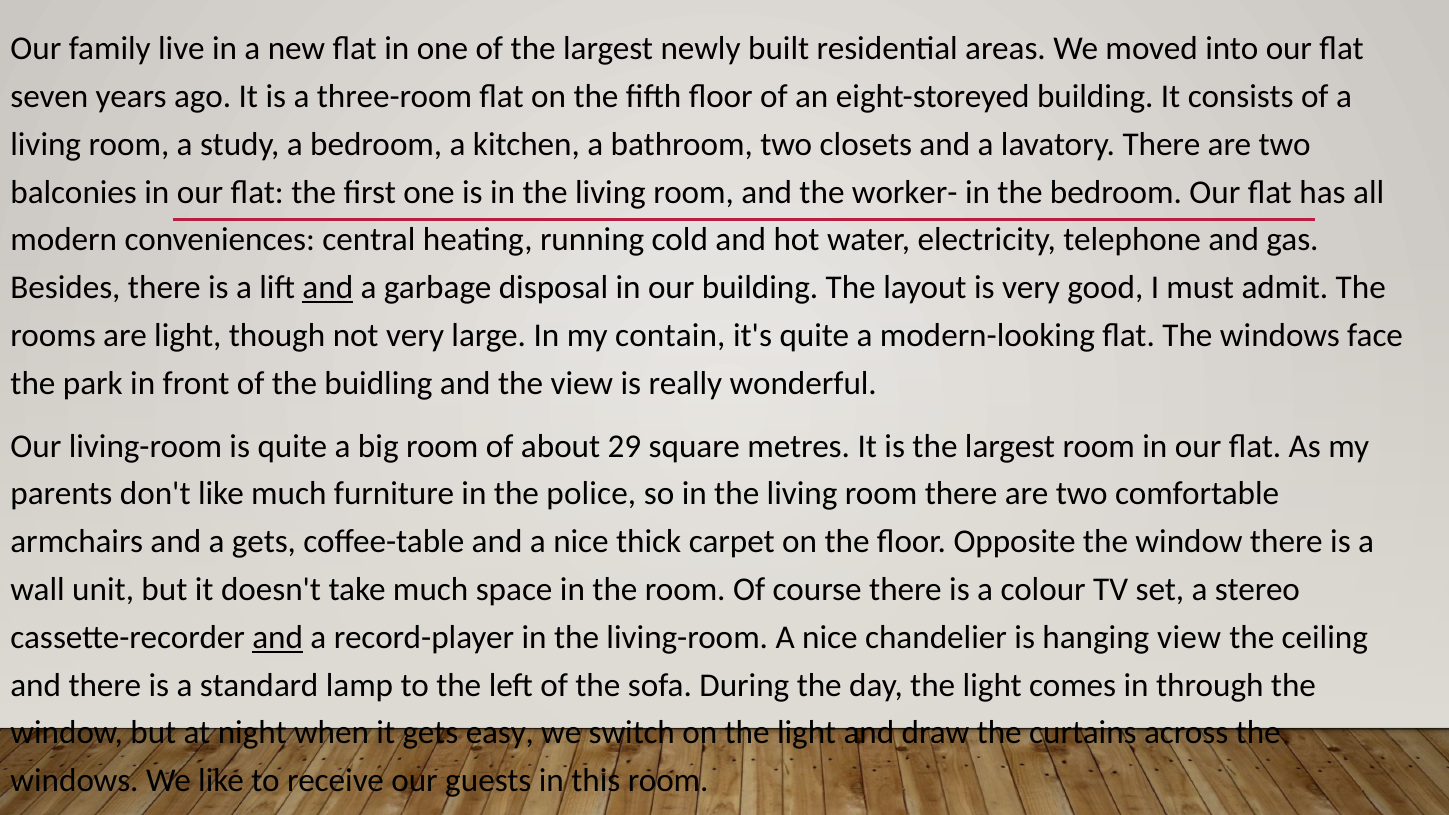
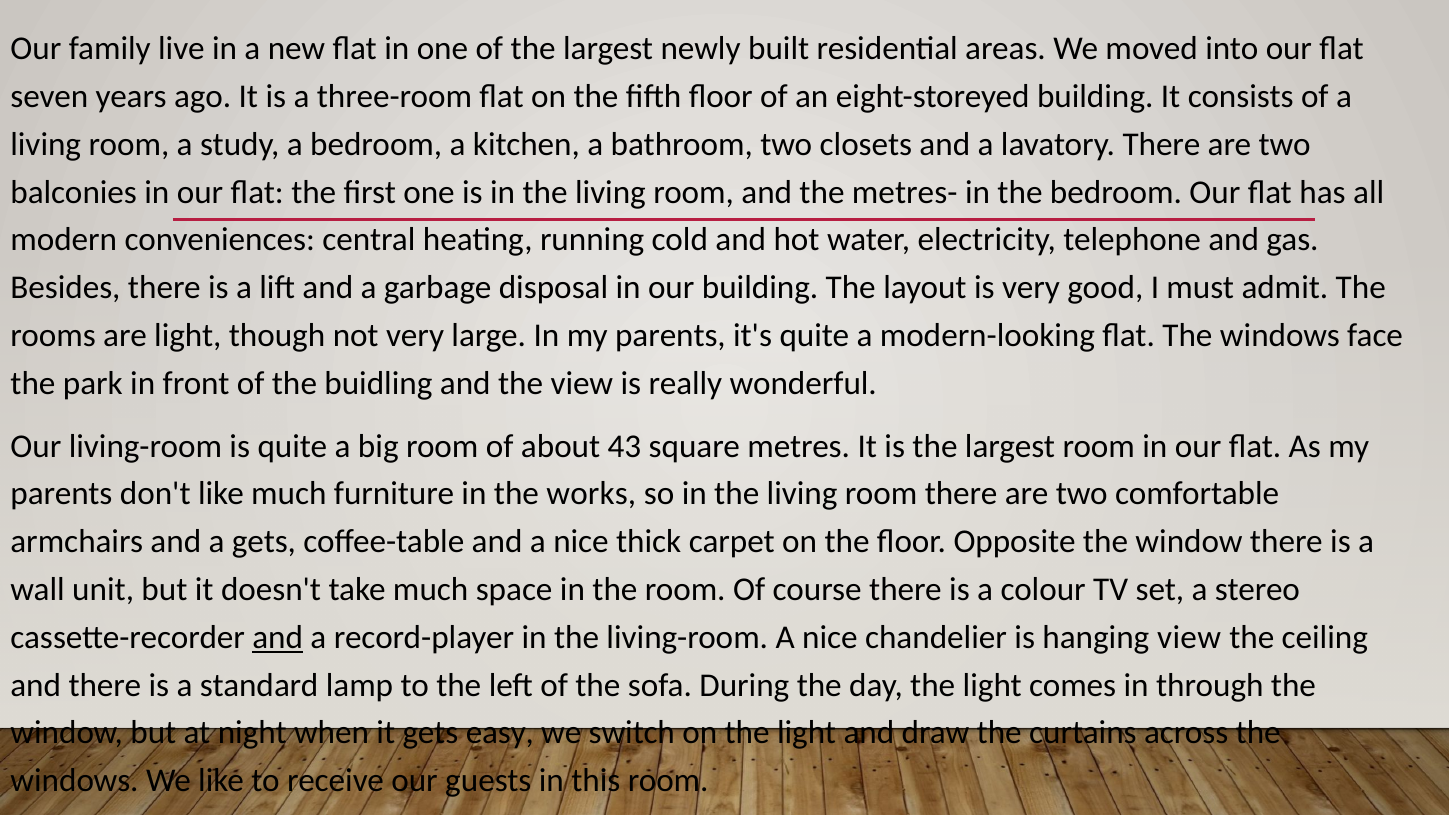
worker-: worker- -> metres-
and at (328, 288) underline: present -> none
In my contain: contain -> parents
29: 29 -> 43
police: police -> works
